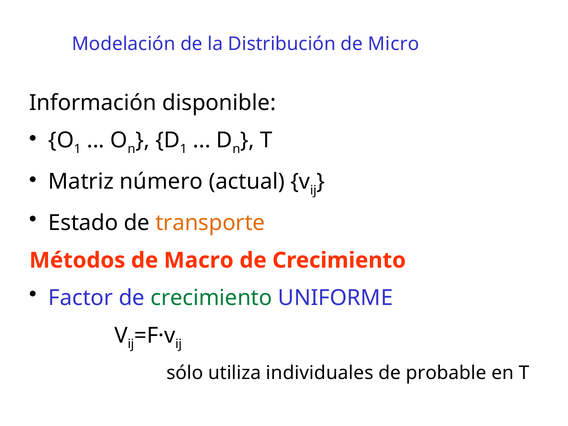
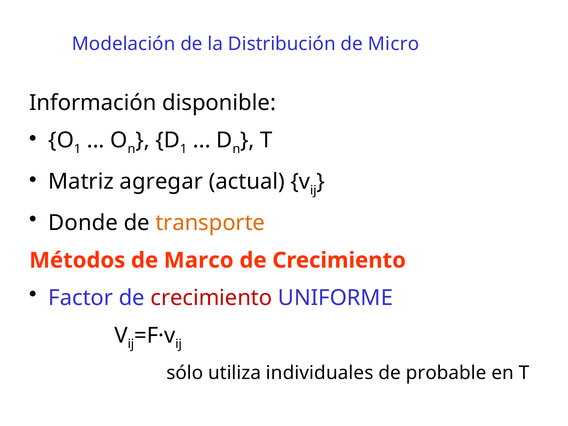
número: número -> agregar
Estado: Estado -> Donde
Macro: Macro -> Marco
crecimiento at (211, 298) colour: green -> red
